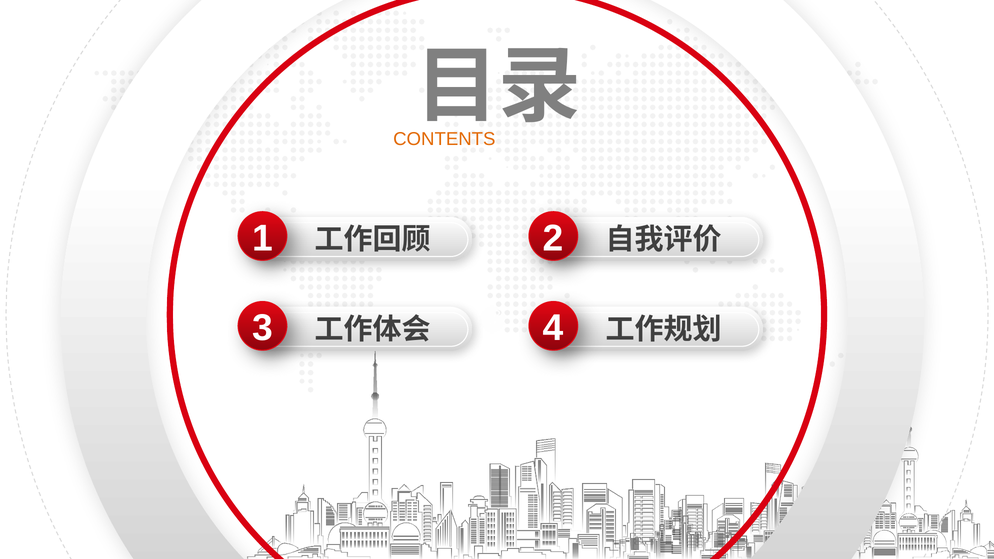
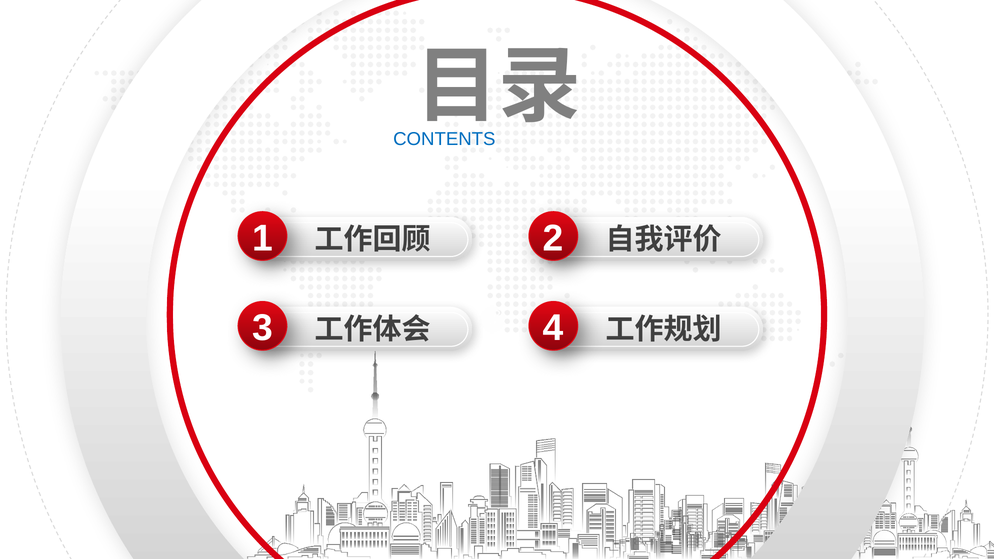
CONTENTS colour: orange -> blue
